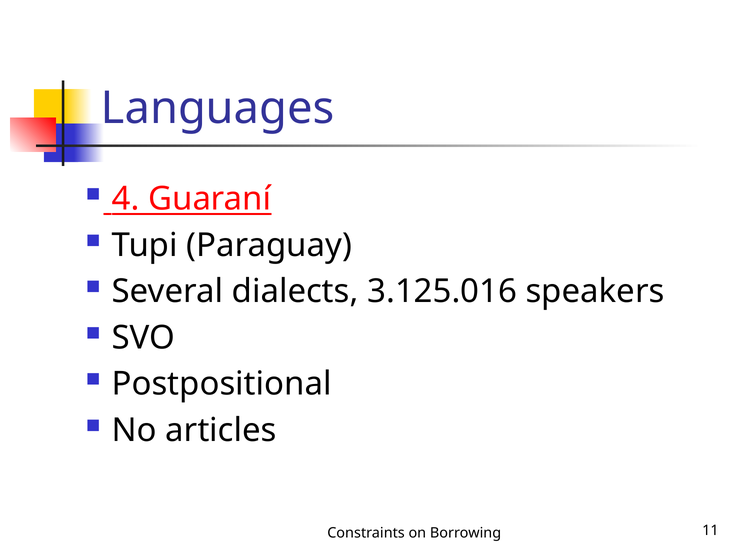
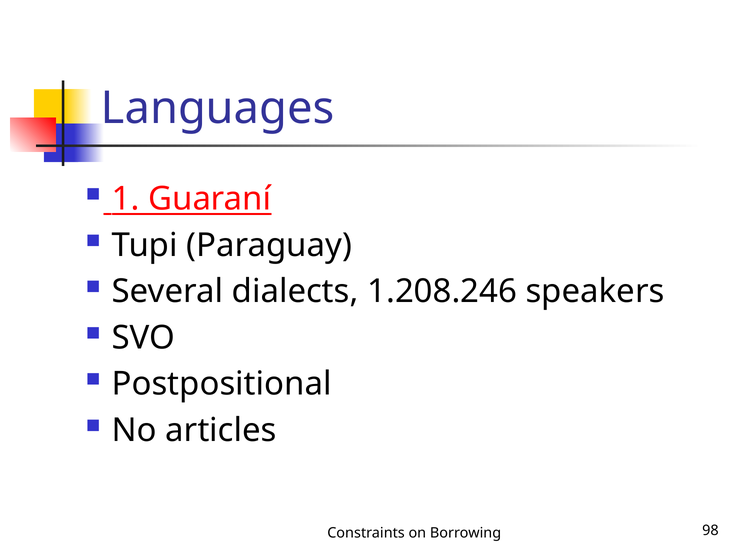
4: 4 -> 1
3.125.016: 3.125.016 -> 1.208.246
11: 11 -> 98
